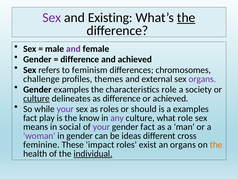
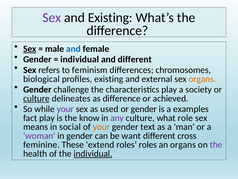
the at (186, 18) underline: present -> none
Sex at (30, 49) underline: none -> present
and at (73, 49) colour: purple -> blue
difference at (80, 59): difference -> individual
and achieved: achieved -> different
challenge: challenge -> biological
profiles themes: themes -> existing
organs at (202, 79) colour: purple -> orange
Gender examples: examples -> challenge
characteristics role: role -> play
as roles: roles -> used
or should: should -> gender
your at (101, 127) colour: purple -> orange
gender fact: fact -> text
ideas: ideas -> want
impact: impact -> extend
roles exist: exist -> roles
the at (216, 144) colour: orange -> purple
